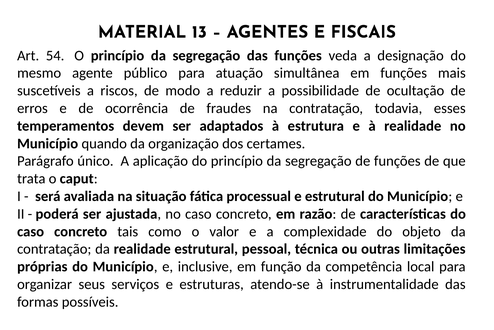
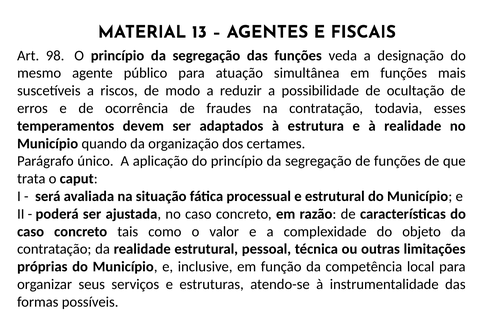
54: 54 -> 98
